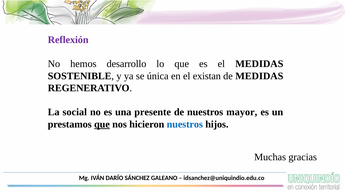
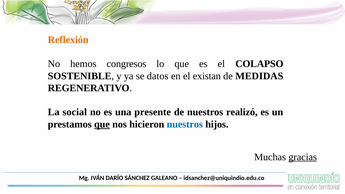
Reflexión colour: purple -> orange
desarrollo: desarrollo -> congresos
el MEDIDAS: MEDIDAS -> COLAPSO
única: única -> datos
mayor: mayor -> realizó
gracias underline: none -> present
